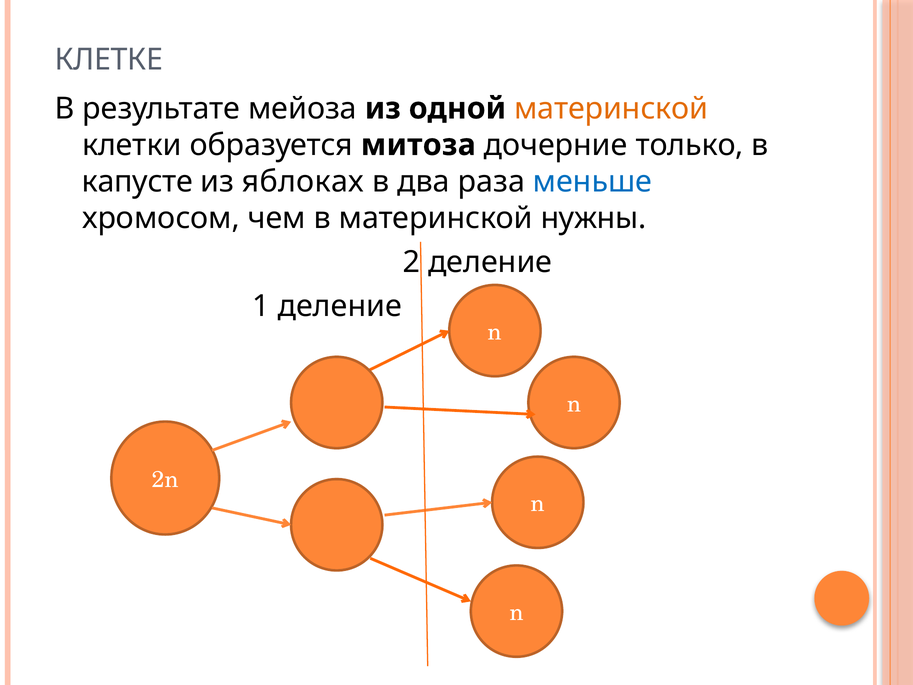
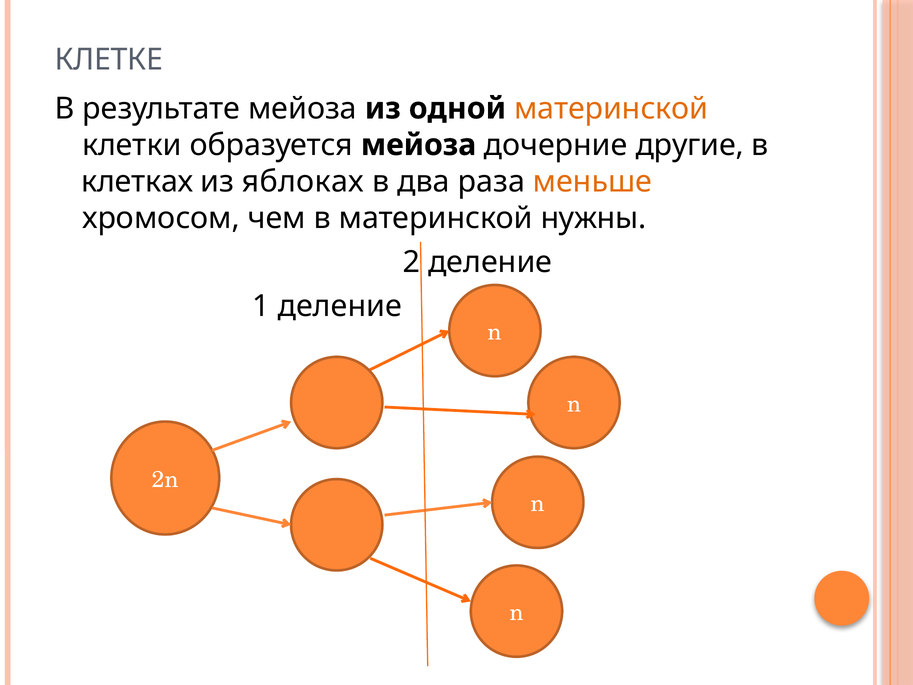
образуется митоза: митоза -> мейоза
только: только -> другие
капусте: капусте -> клетках
меньше colour: blue -> orange
